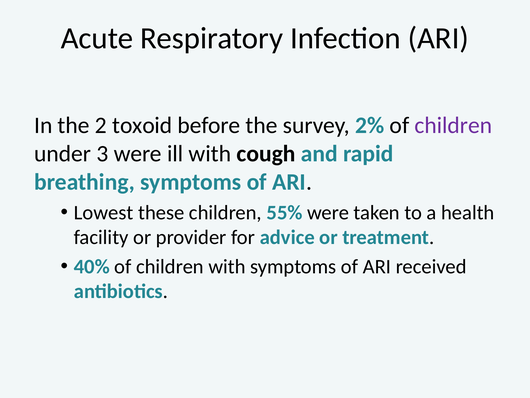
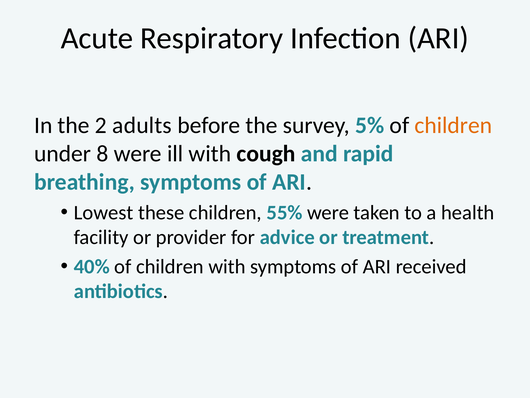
toxoid: toxoid -> adults
2%: 2% -> 5%
children at (453, 125) colour: purple -> orange
3: 3 -> 8
